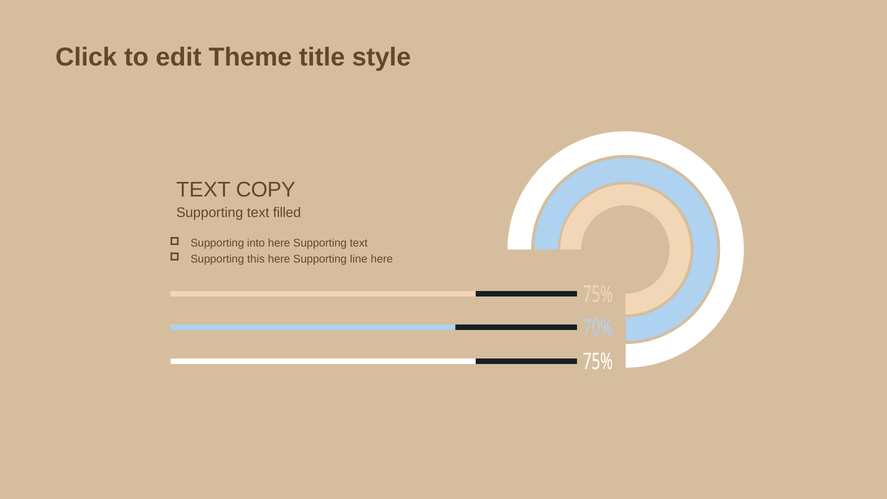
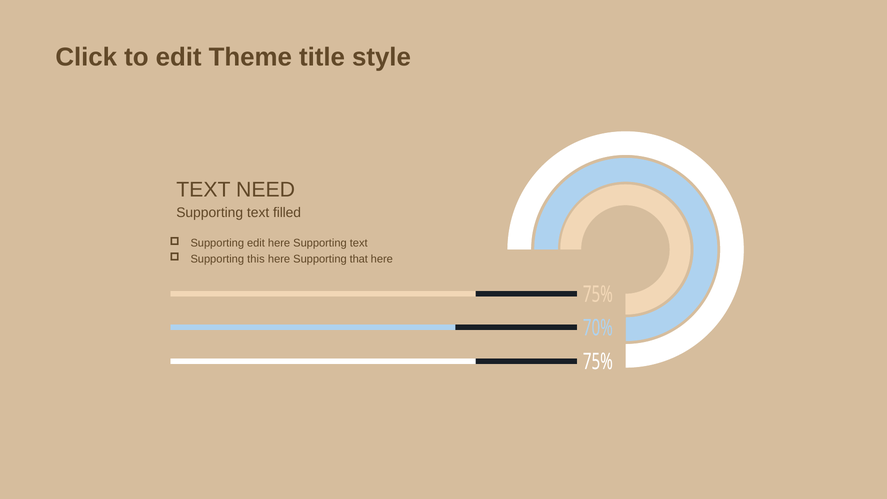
COPY: COPY -> NEED
Supporting into: into -> edit
line: line -> that
